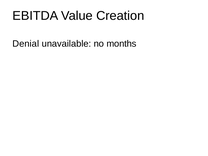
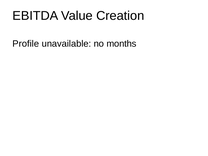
Denial: Denial -> Profile
